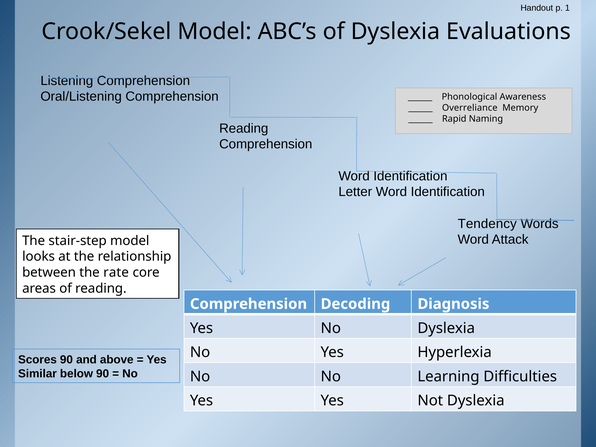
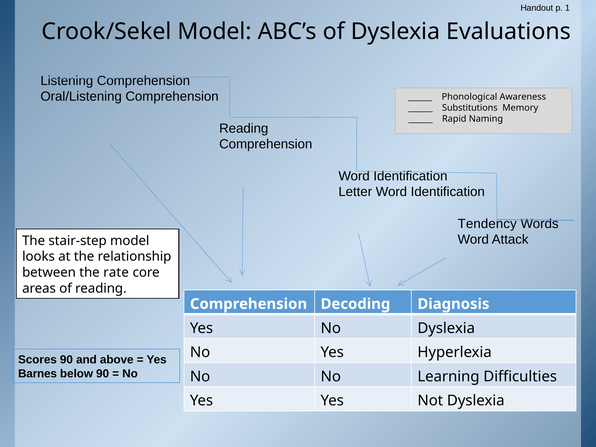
Overreliance: Overreliance -> Substitutions
Similar: Similar -> Barnes
